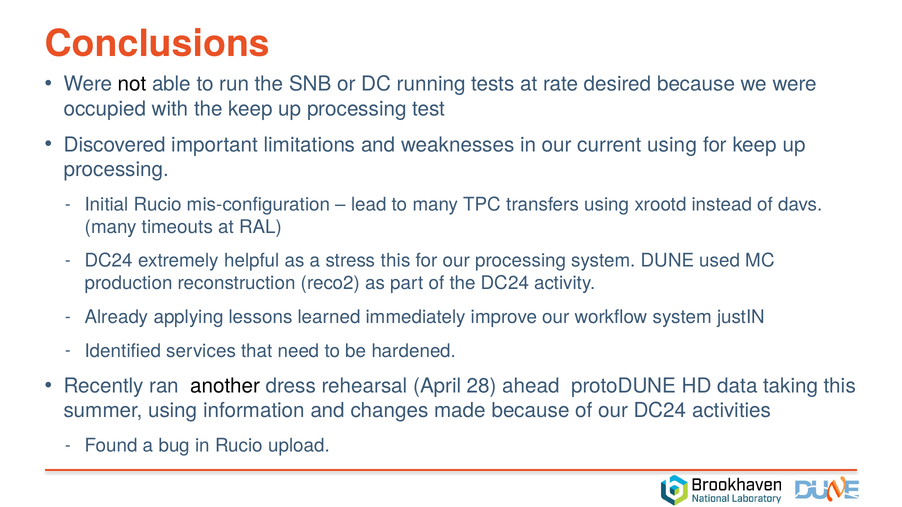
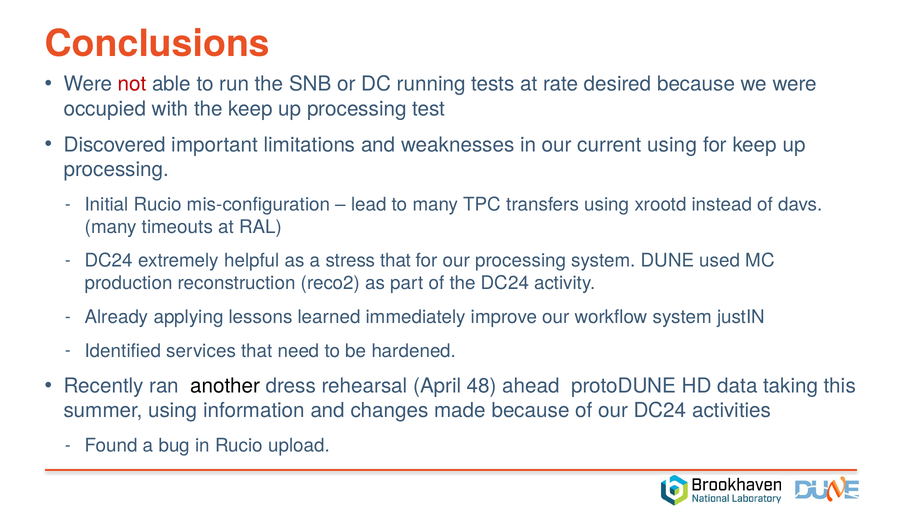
not colour: black -> red
stress this: this -> that
28: 28 -> 48
